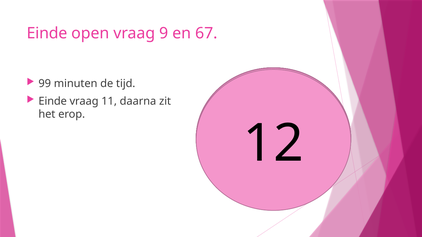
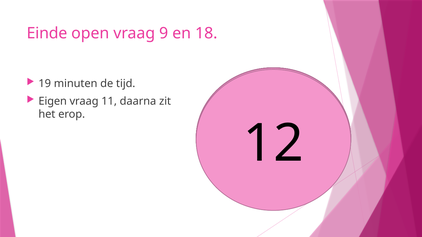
67: 67 -> 18
99: 99 -> 19
Einde at (53, 101): Einde -> Eigen
